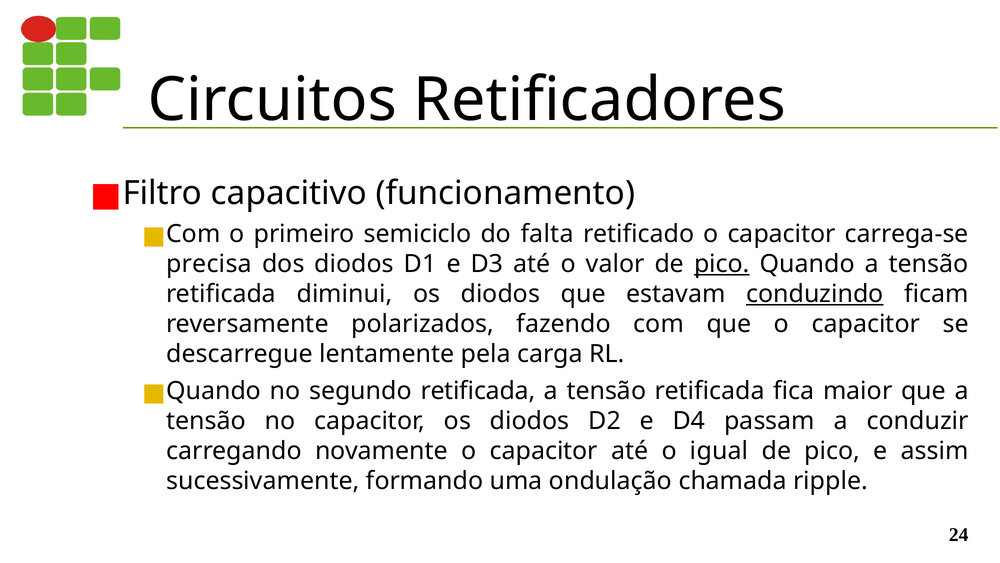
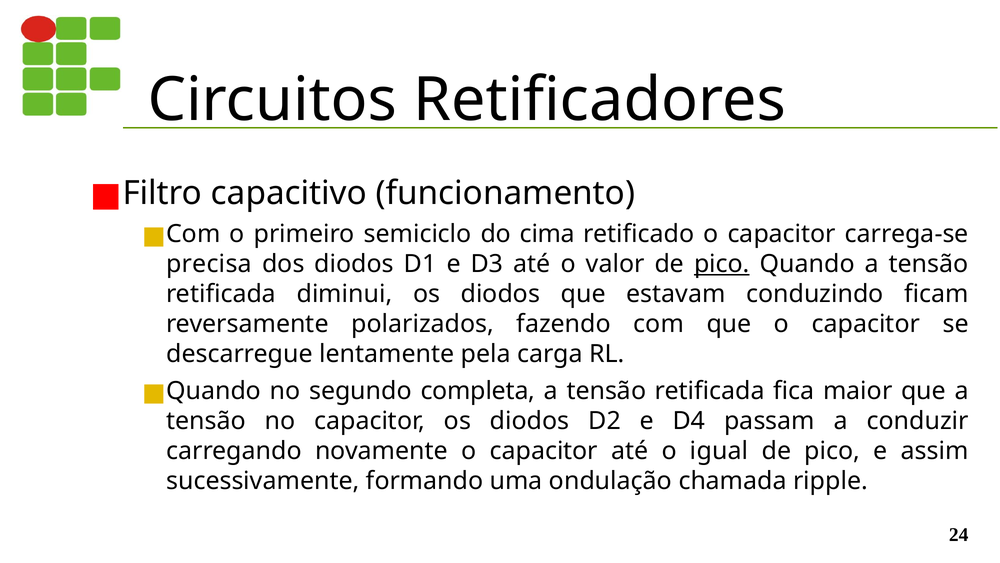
falta: falta -> cima
conduzindo underline: present -> none
segundo retificada: retificada -> completa
